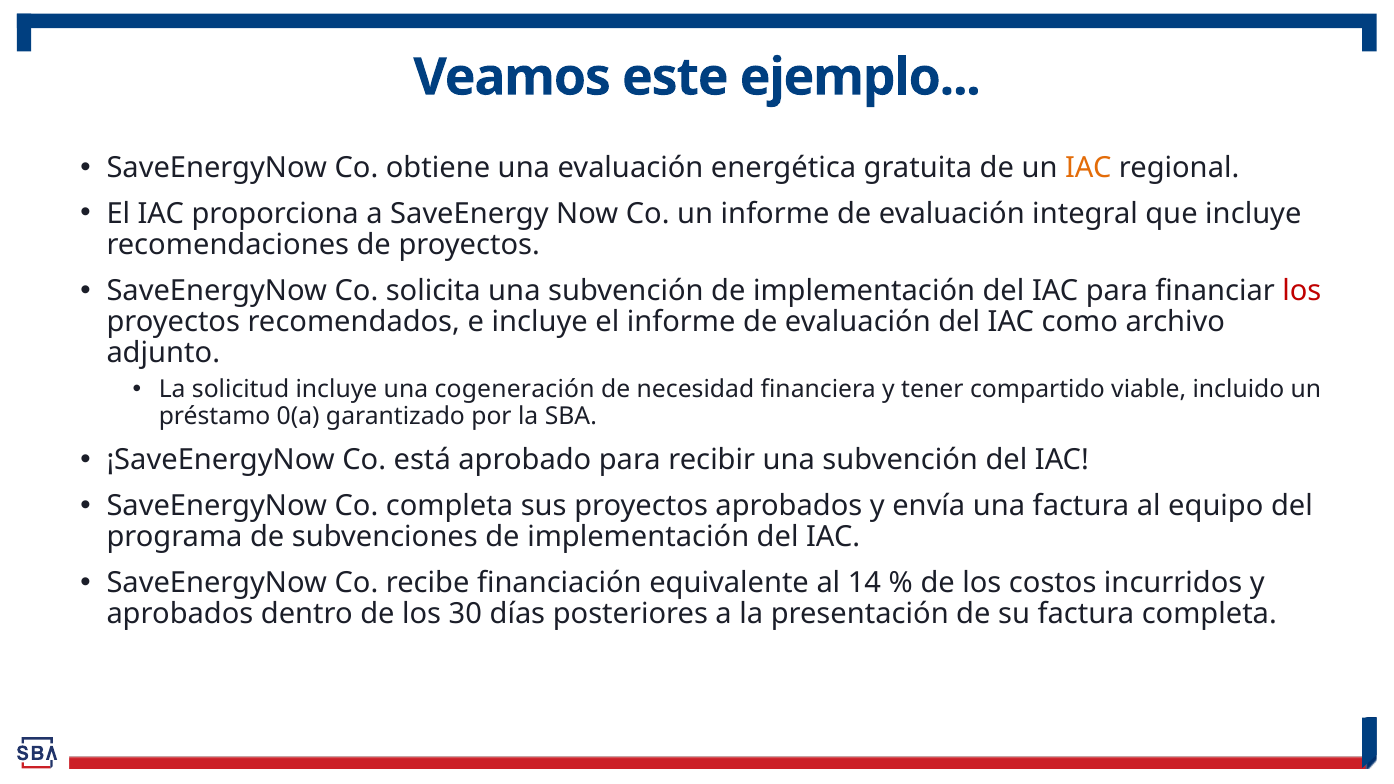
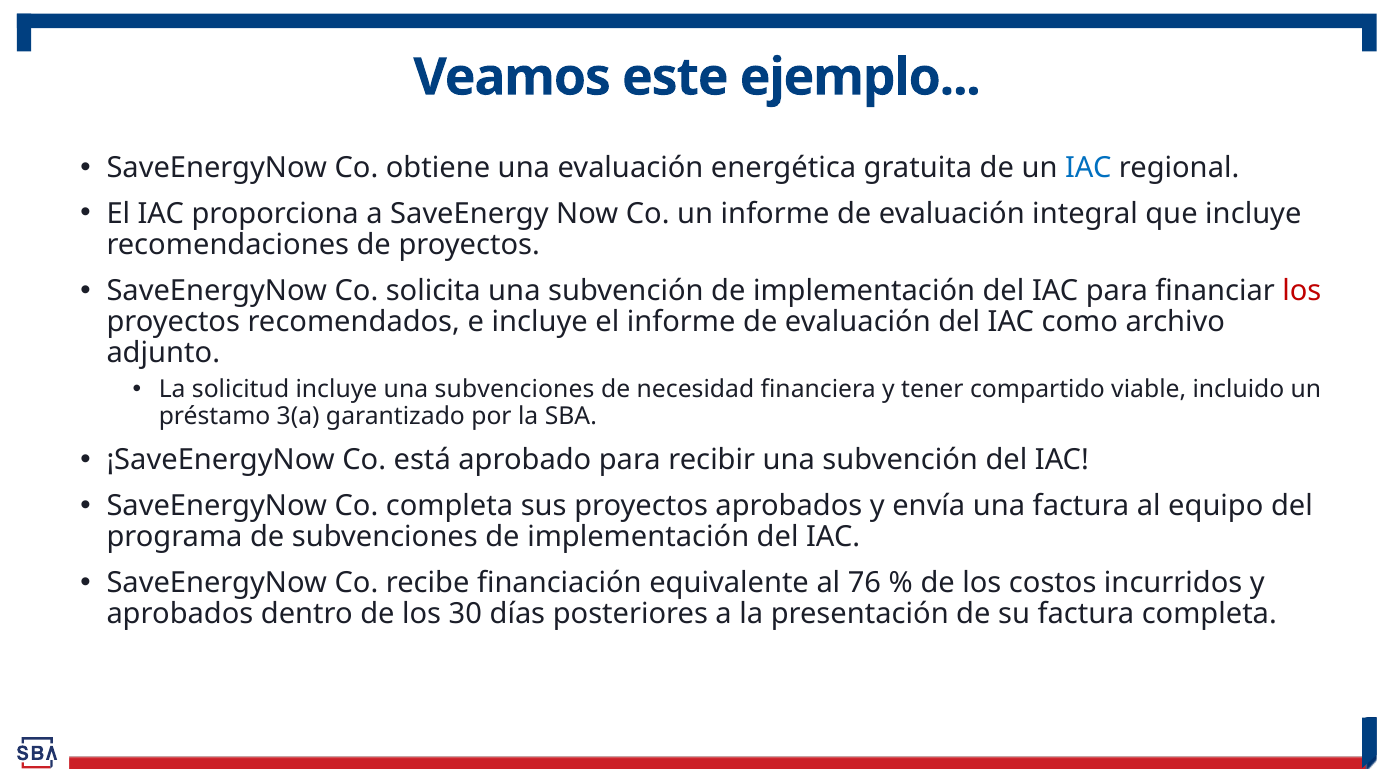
IAC at (1088, 168) colour: orange -> blue
una cogeneración: cogeneración -> subvenciones
0(a: 0(a -> 3(a
14: 14 -> 76
